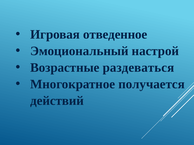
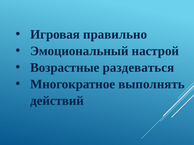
отведенное: отведенное -> правильно
получается: получается -> выполнять
